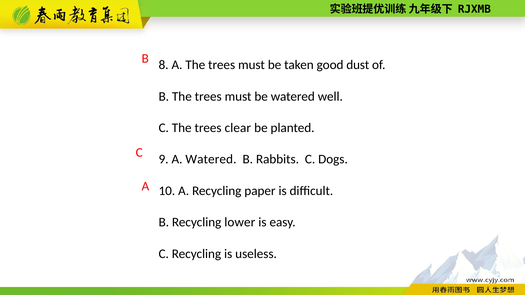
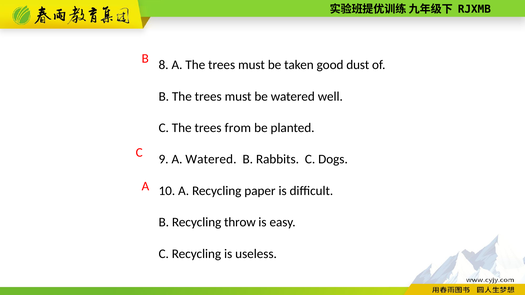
clear: clear -> from
lower: lower -> throw
